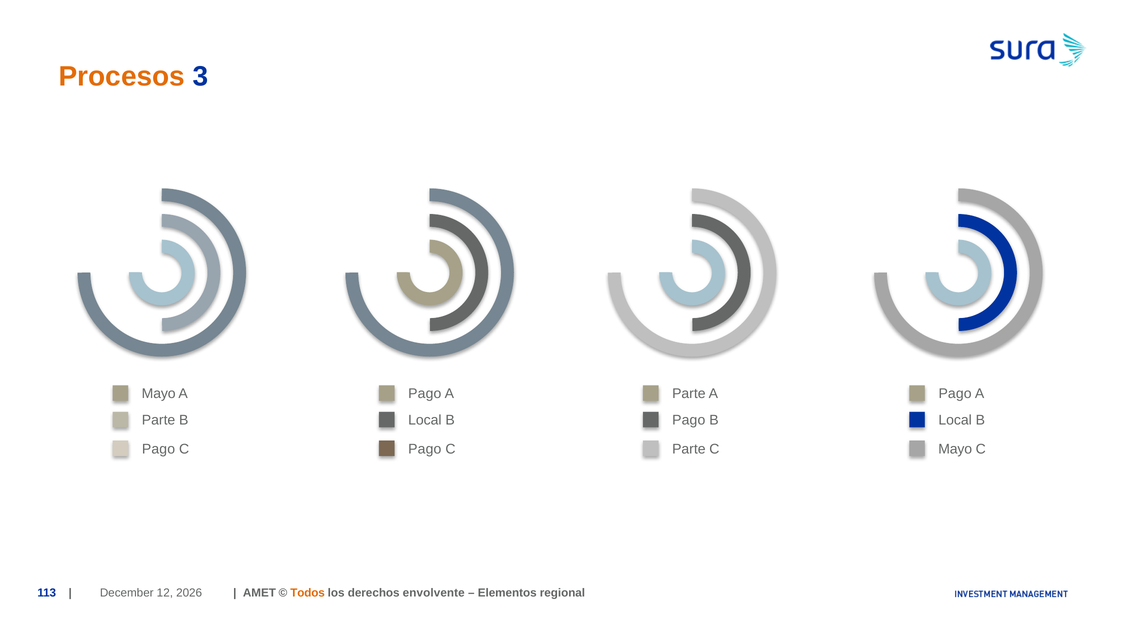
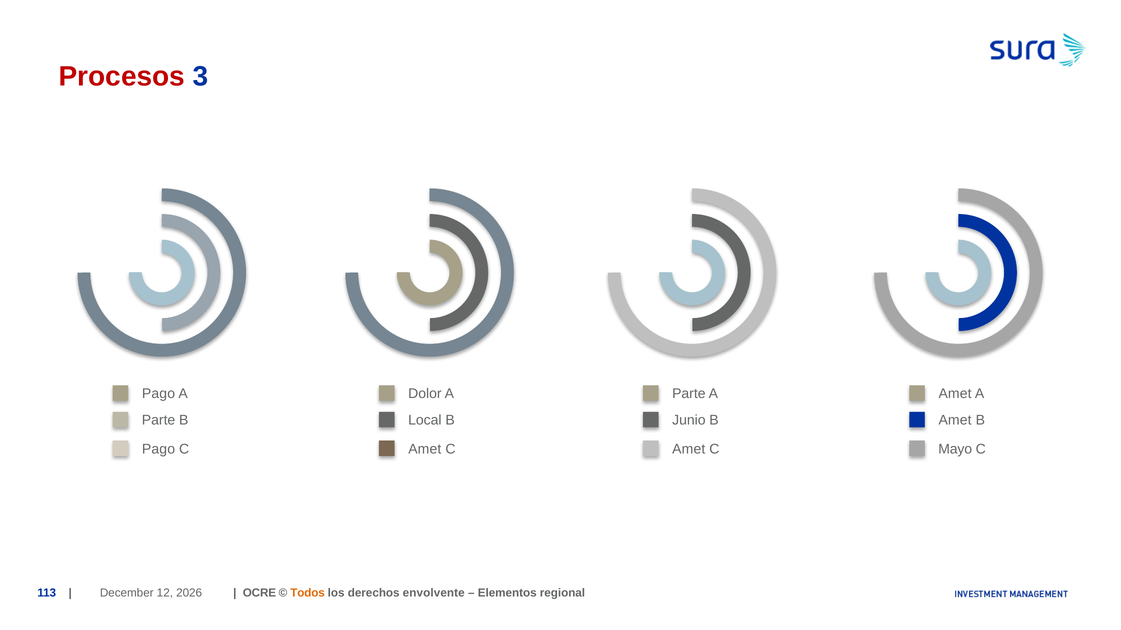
Procesos colour: orange -> red
Mayo at (159, 394): Mayo -> Pago
Pago at (425, 394): Pago -> Dolor
Pago at (955, 394): Pago -> Amet
Pago at (689, 421): Pago -> Junio
Local at (955, 421): Local -> Amet
Pago at (425, 450): Pago -> Amet
Parte at (689, 450): Parte -> Amet
AMET: AMET -> OCRE
